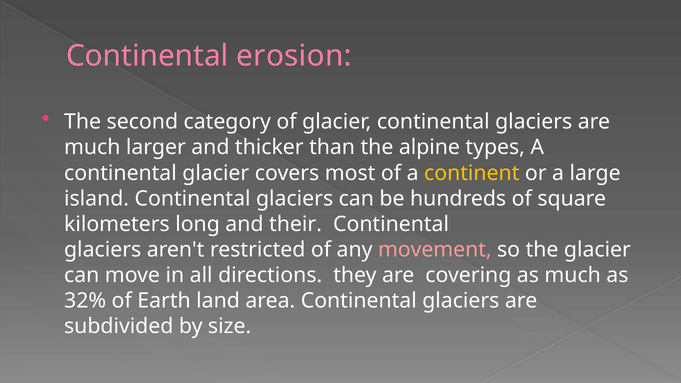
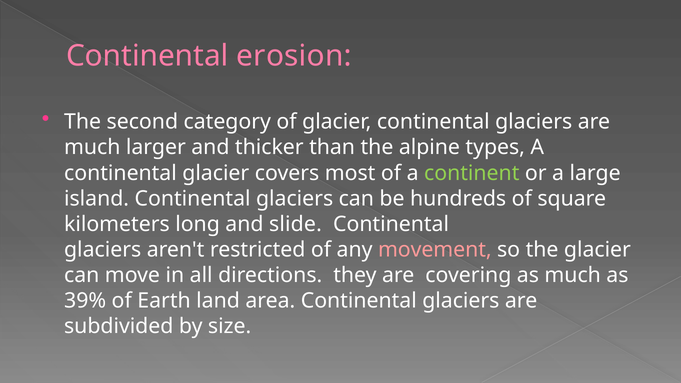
continent colour: yellow -> light green
their: their -> slide
32%: 32% -> 39%
